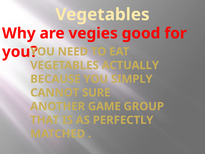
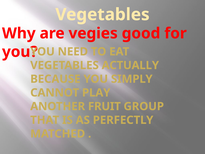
SURE: SURE -> PLAY
GAME: GAME -> FRUIT
